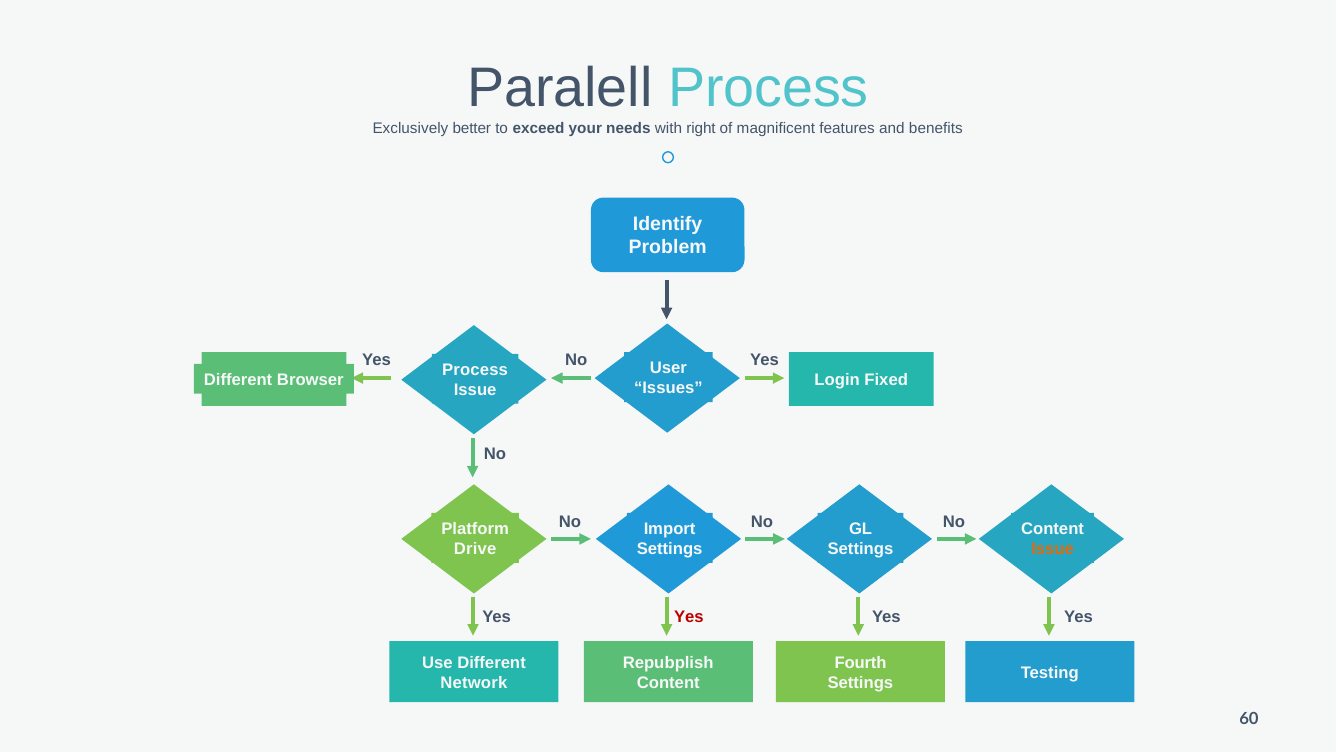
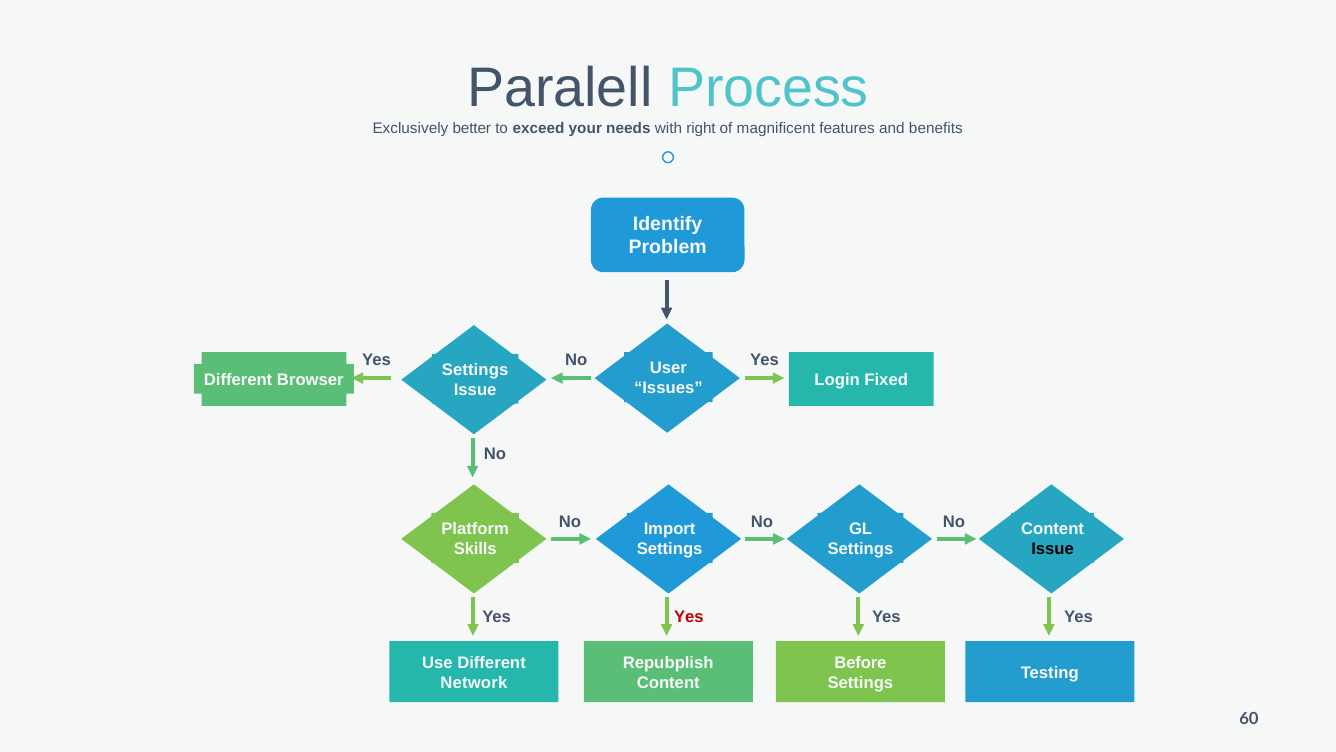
Process at (475, 370): Process -> Settings
Drive: Drive -> Skills
Issue at (1053, 549) colour: orange -> black
Fourth: Fourth -> Before
